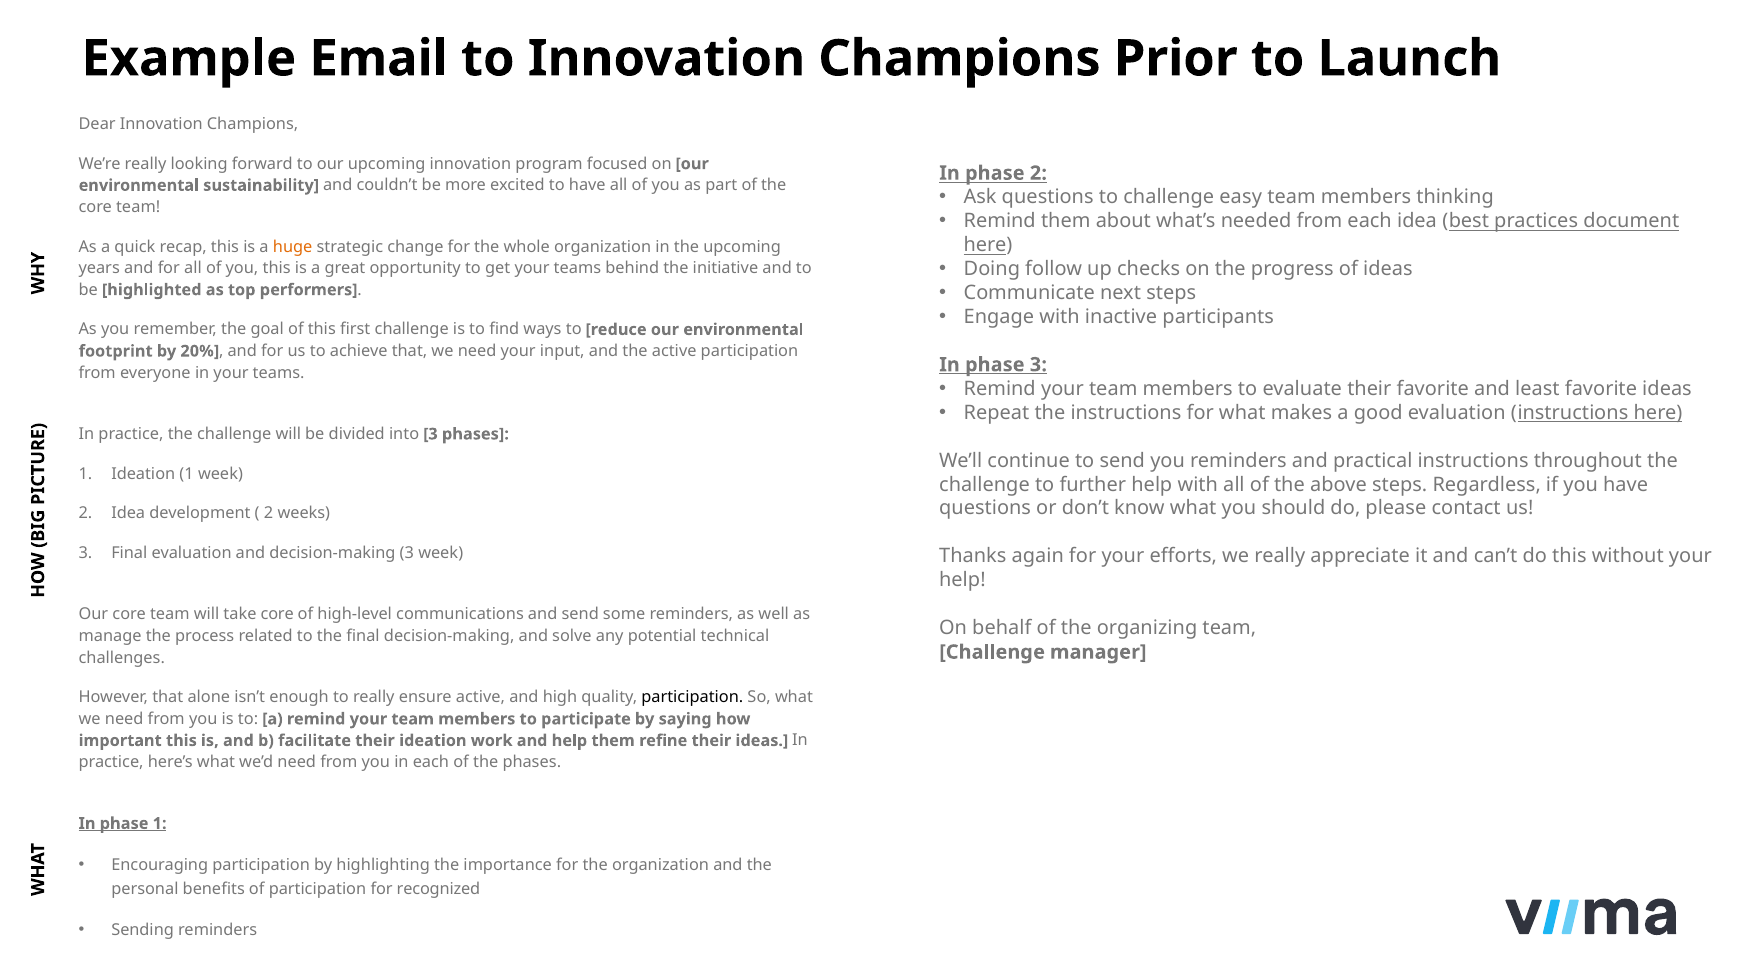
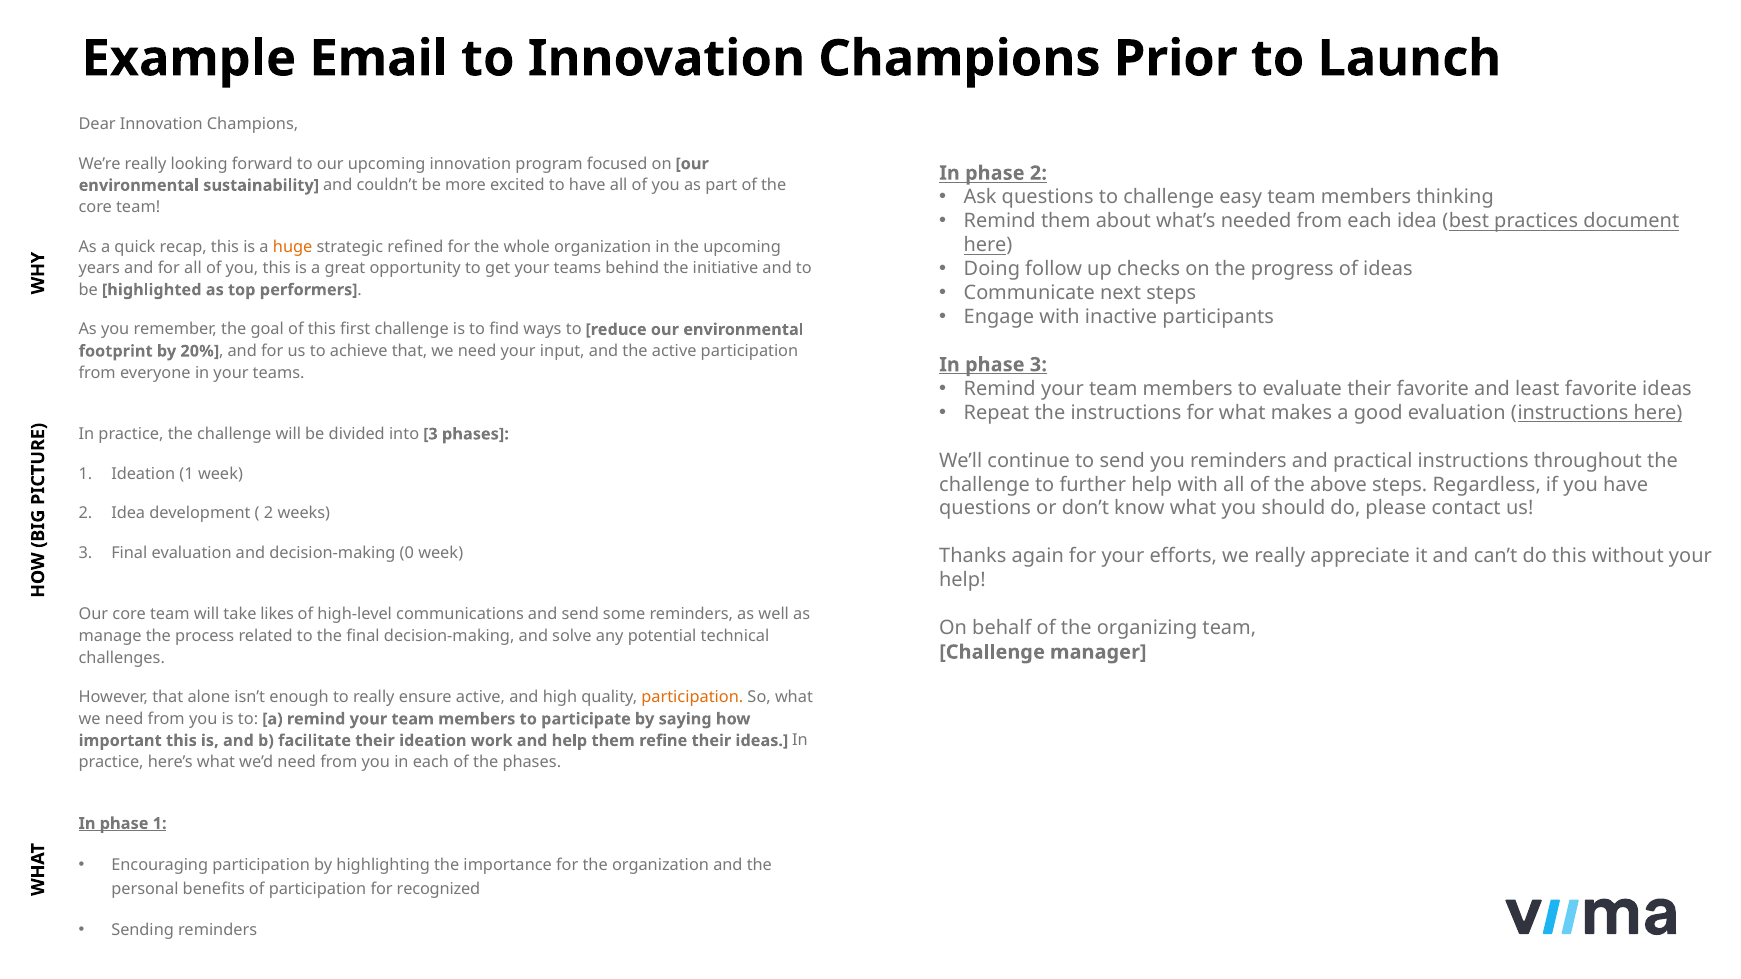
change: change -> refined
decision-making 3: 3 -> 0
take core: core -> likes
participation at (692, 698) colour: black -> orange
